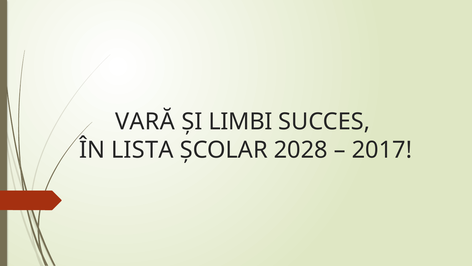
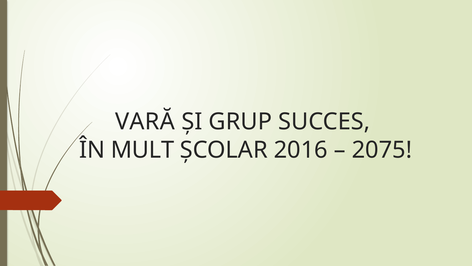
LIMBI: LIMBI -> GRUP
LISTA: LISTA -> MULT
2028: 2028 -> 2016
2017: 2017 -> 2075
